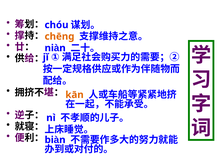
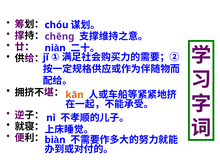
chēng colour: orange -> purple
